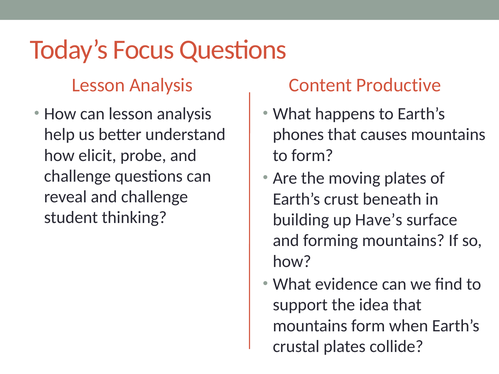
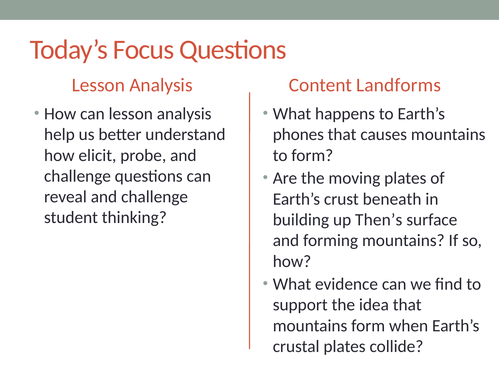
Productive: Productive -> Landforms
Have’s: Have’s -> Then’s
